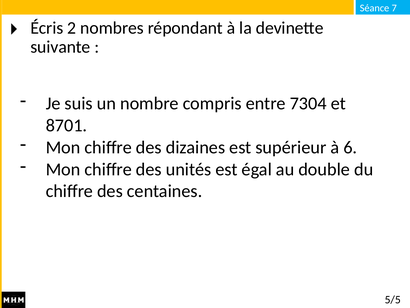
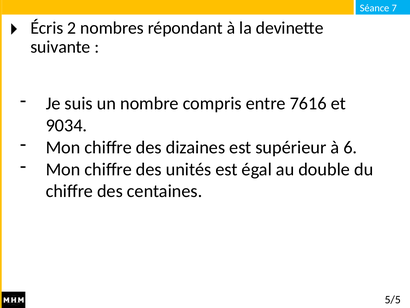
7304: 7304 -> 7616
8701: 8701 -> 9034
